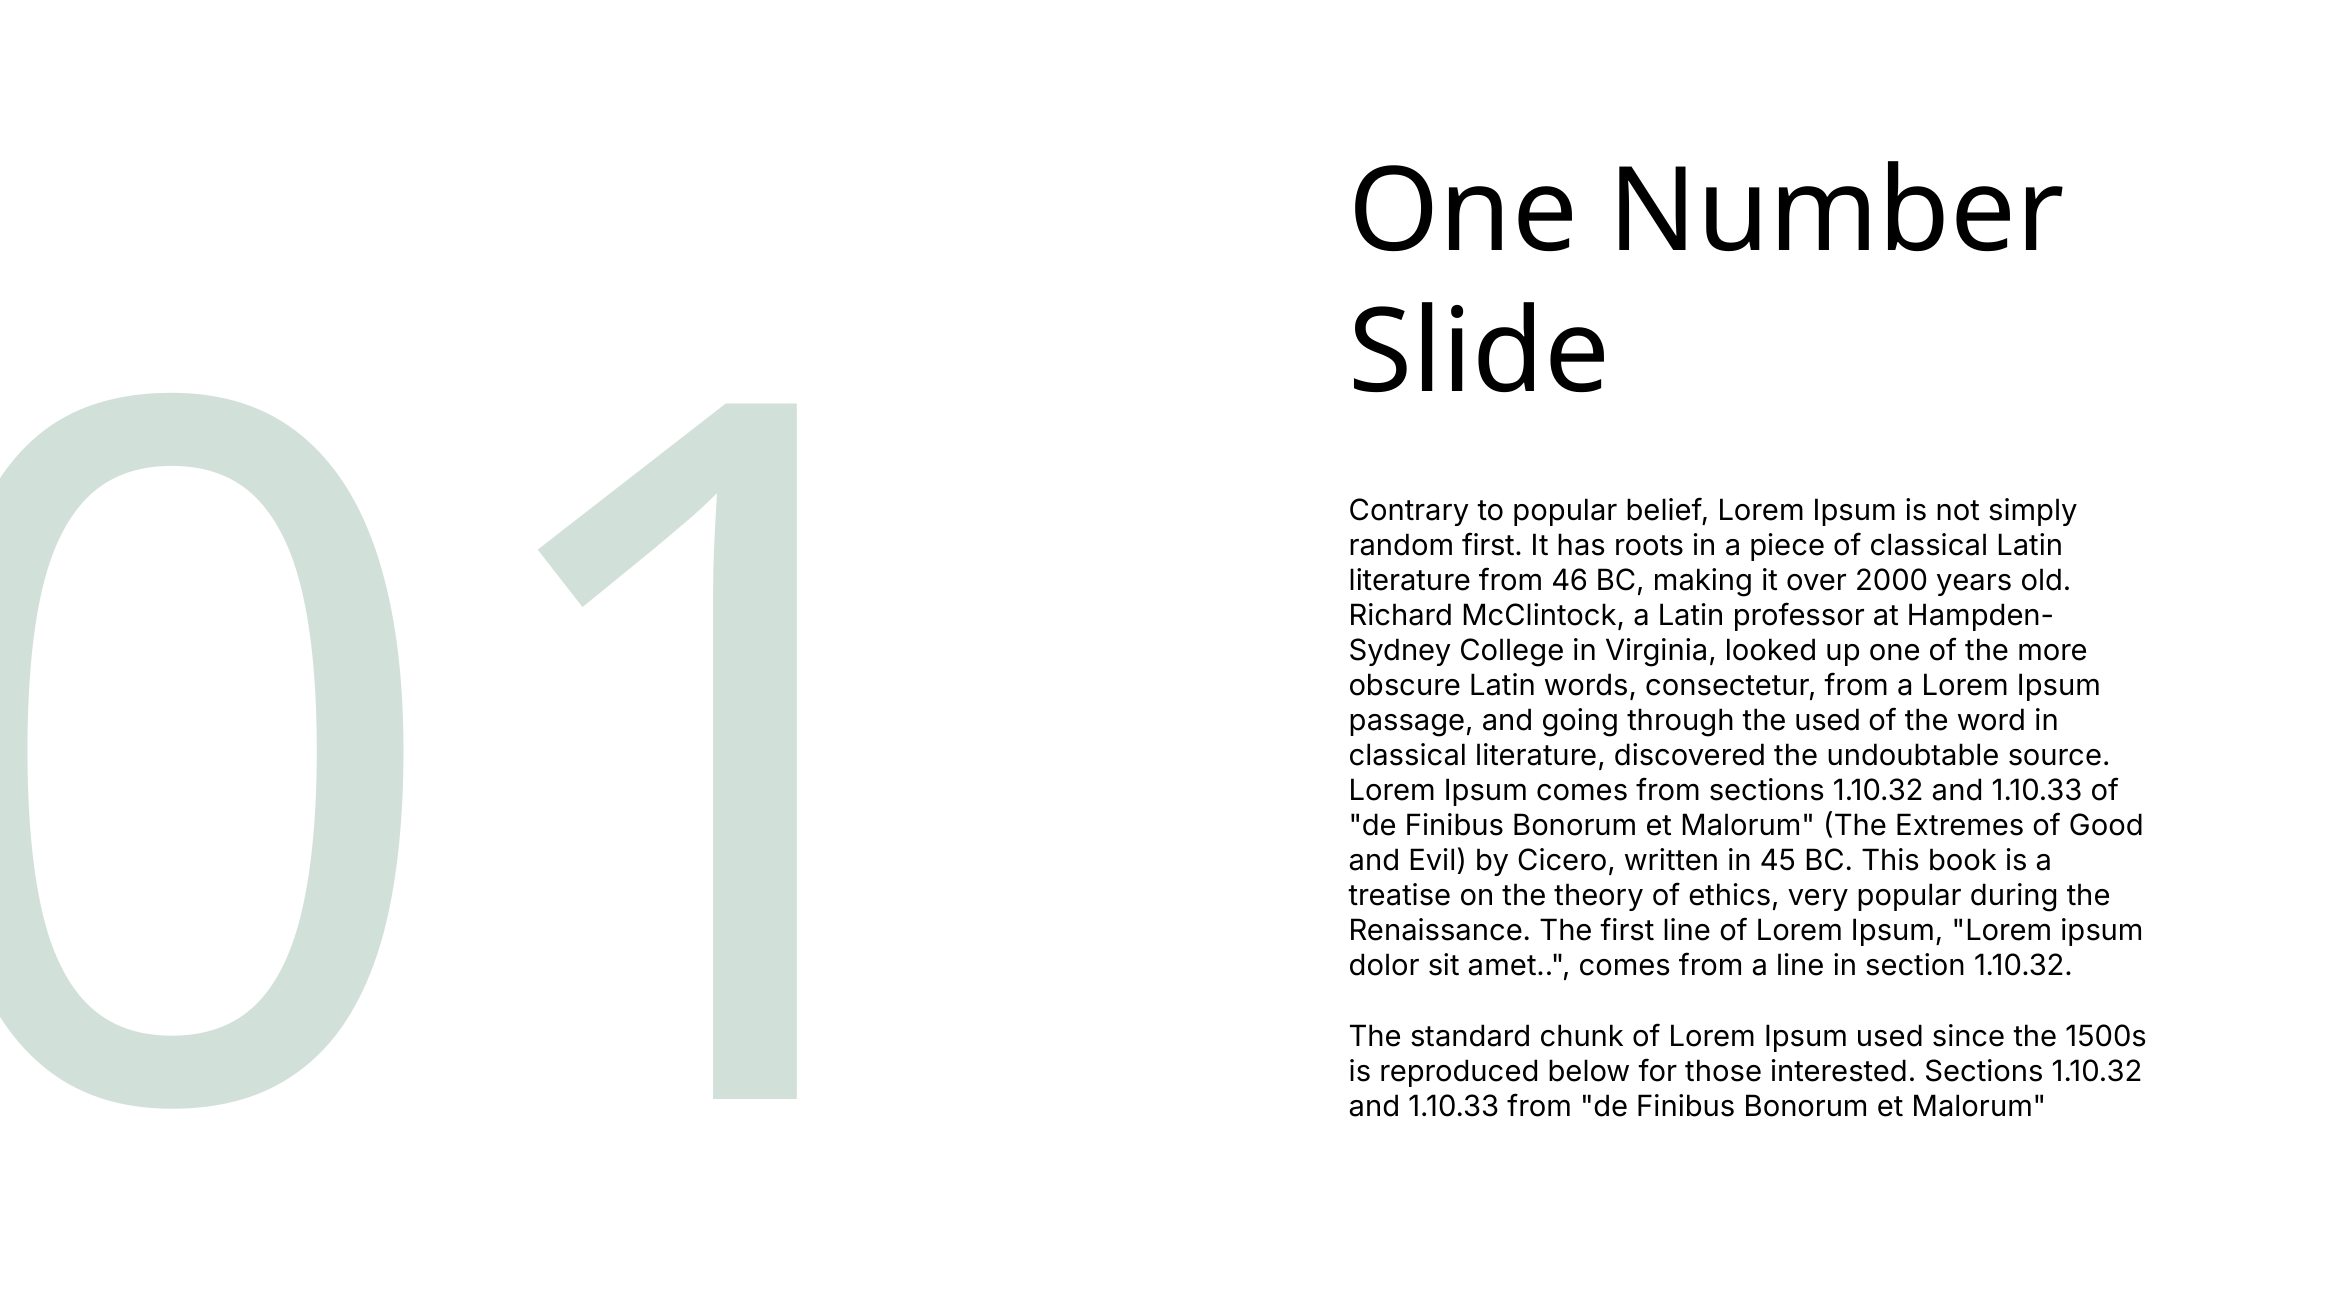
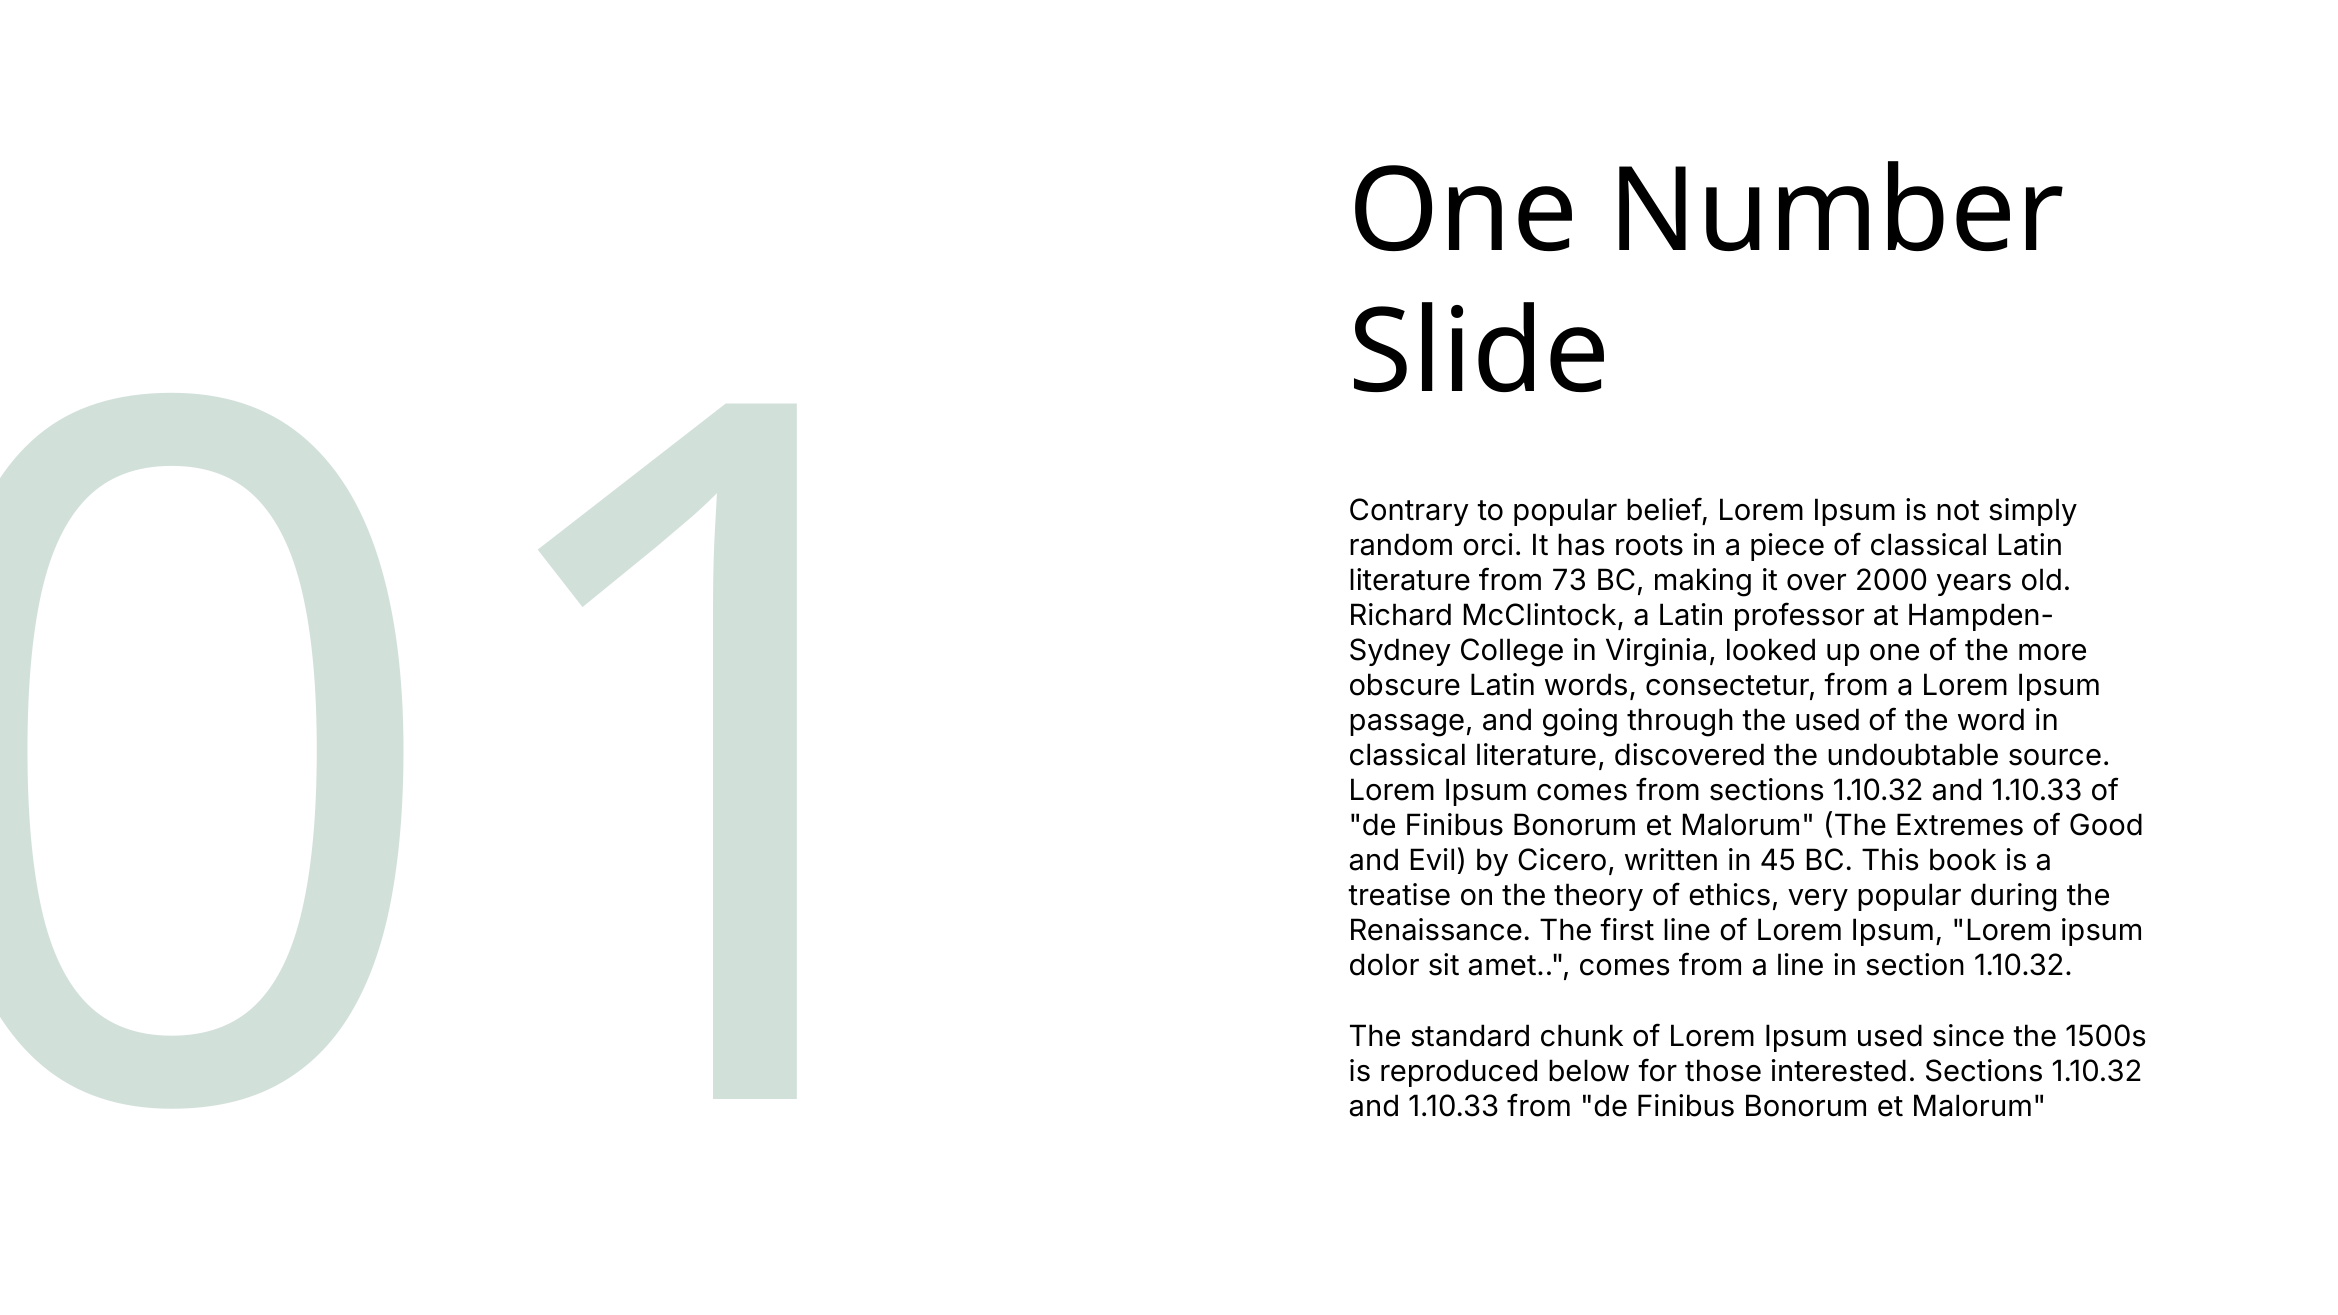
random first: first -> orci
46: 46 -> 73
